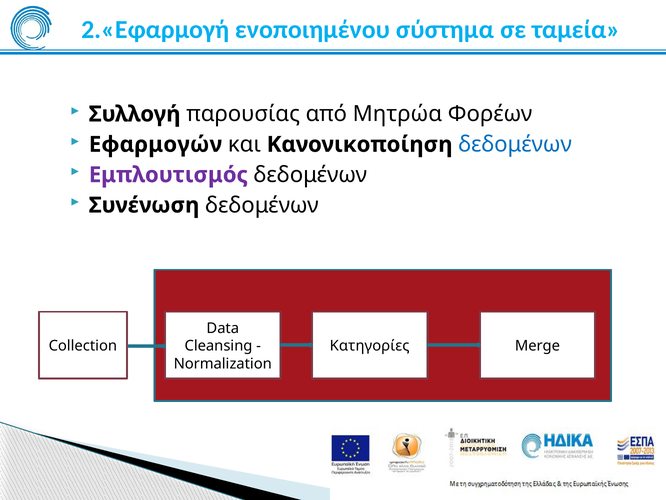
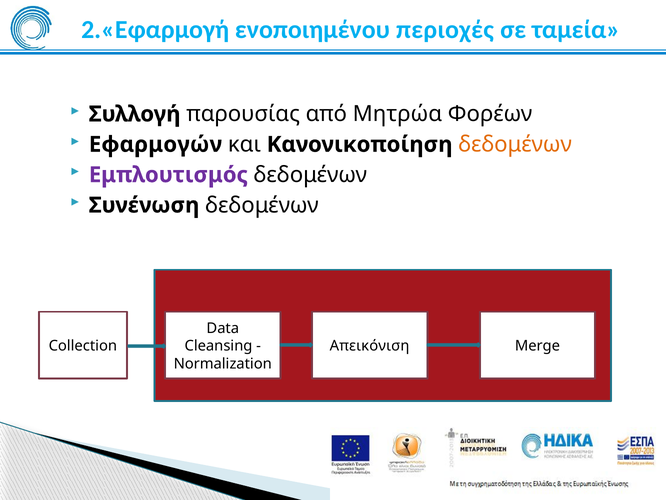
σύστημα: σύστημα -> περιοχές
δεδομένων at (515, 144) colour: blue -> orange
Κατηγορίες: Κατηγορίες -> Απεικόνιση
